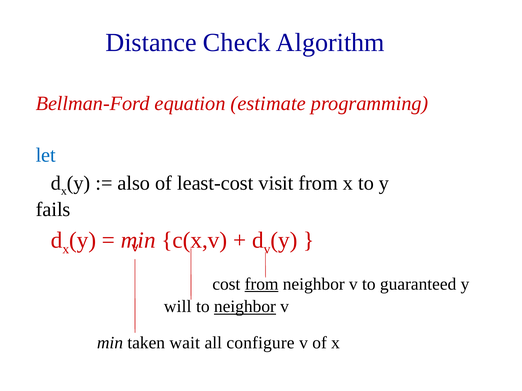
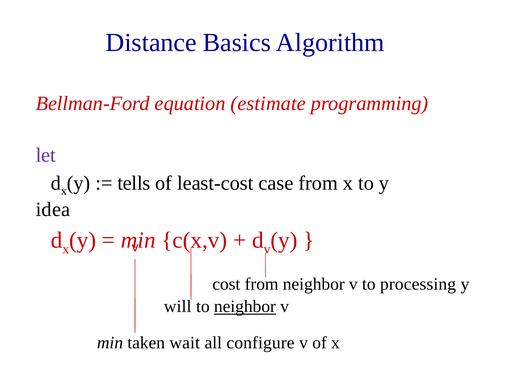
Check: Check -> Basics
let colour: blue -> purple
also: also -> tells
visit: visit -> case
fails: fails -> idea
from at (262, 284) underline: present -> none
guaranteed: guaranteed -> processing
